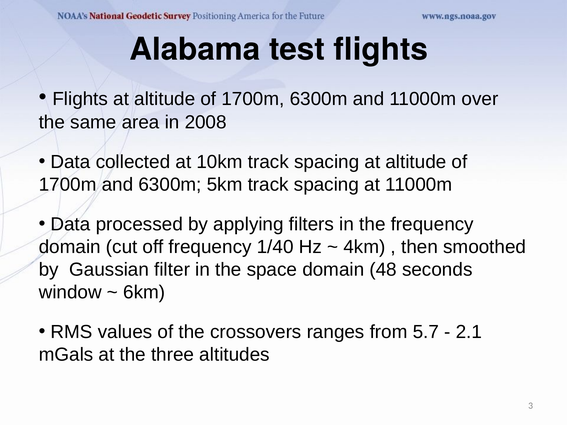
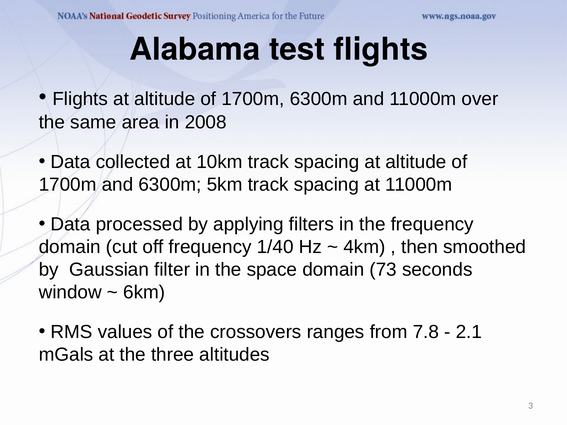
48: 48 -> 73
5.7: 5.7 -> 7.8
